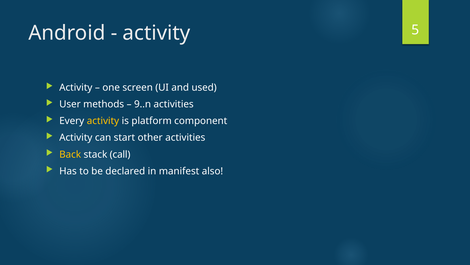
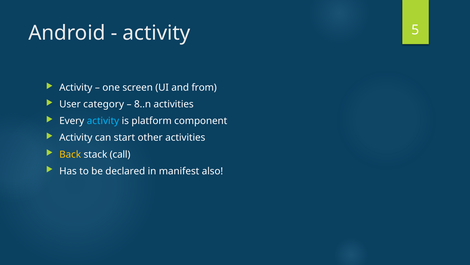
used: used -> from
methods: methods -> category
9..n: 9..n -> 8..n
activity at (103, 121) colour: yellow -> light blue
